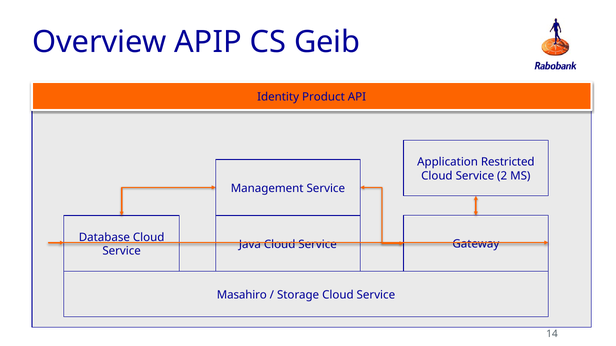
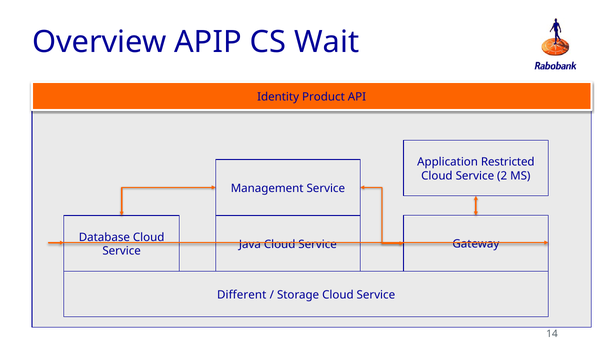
Geib: Geib -> Wait
Masahiro: Masahiro -> Different
